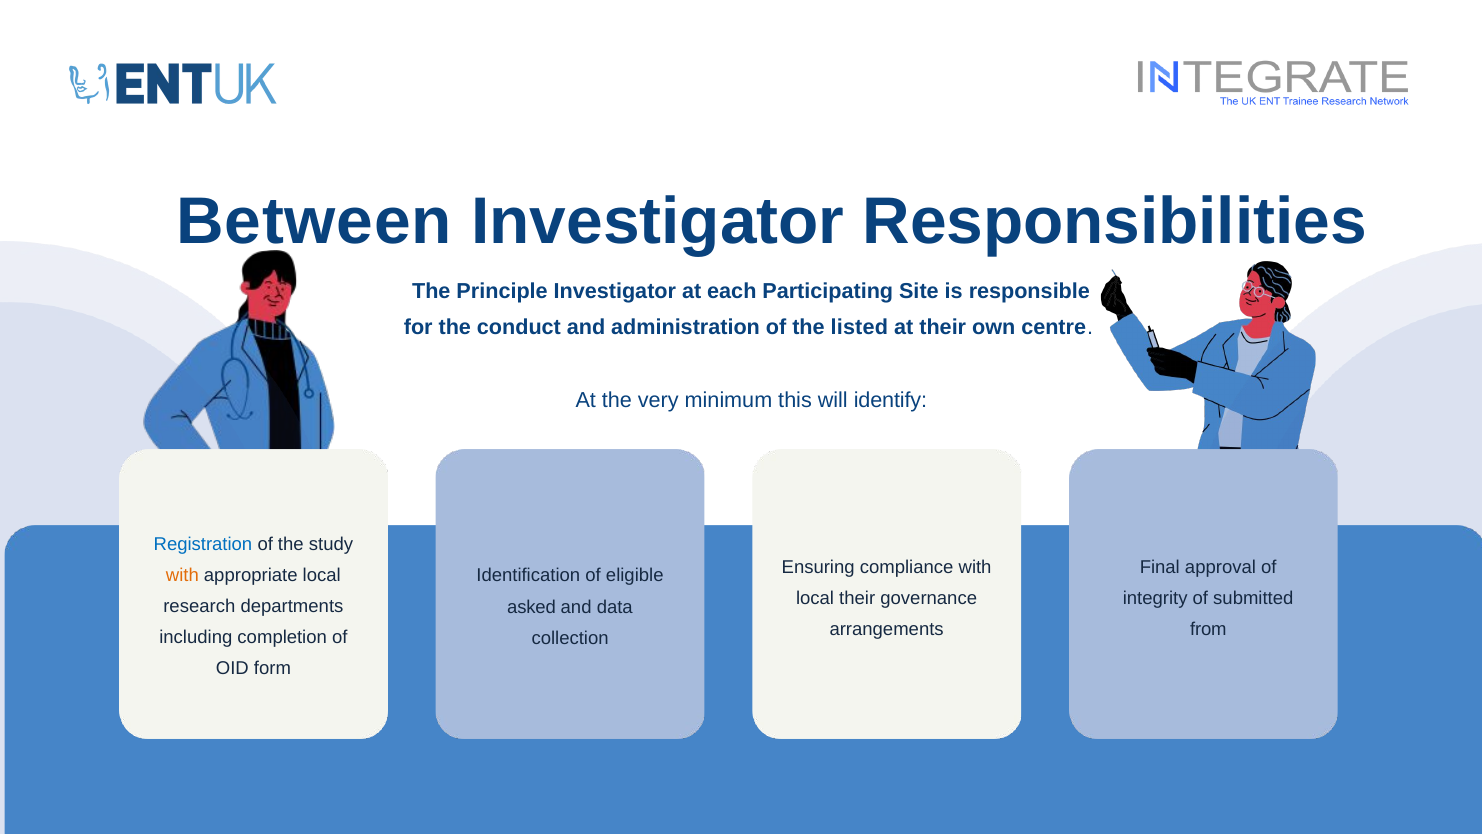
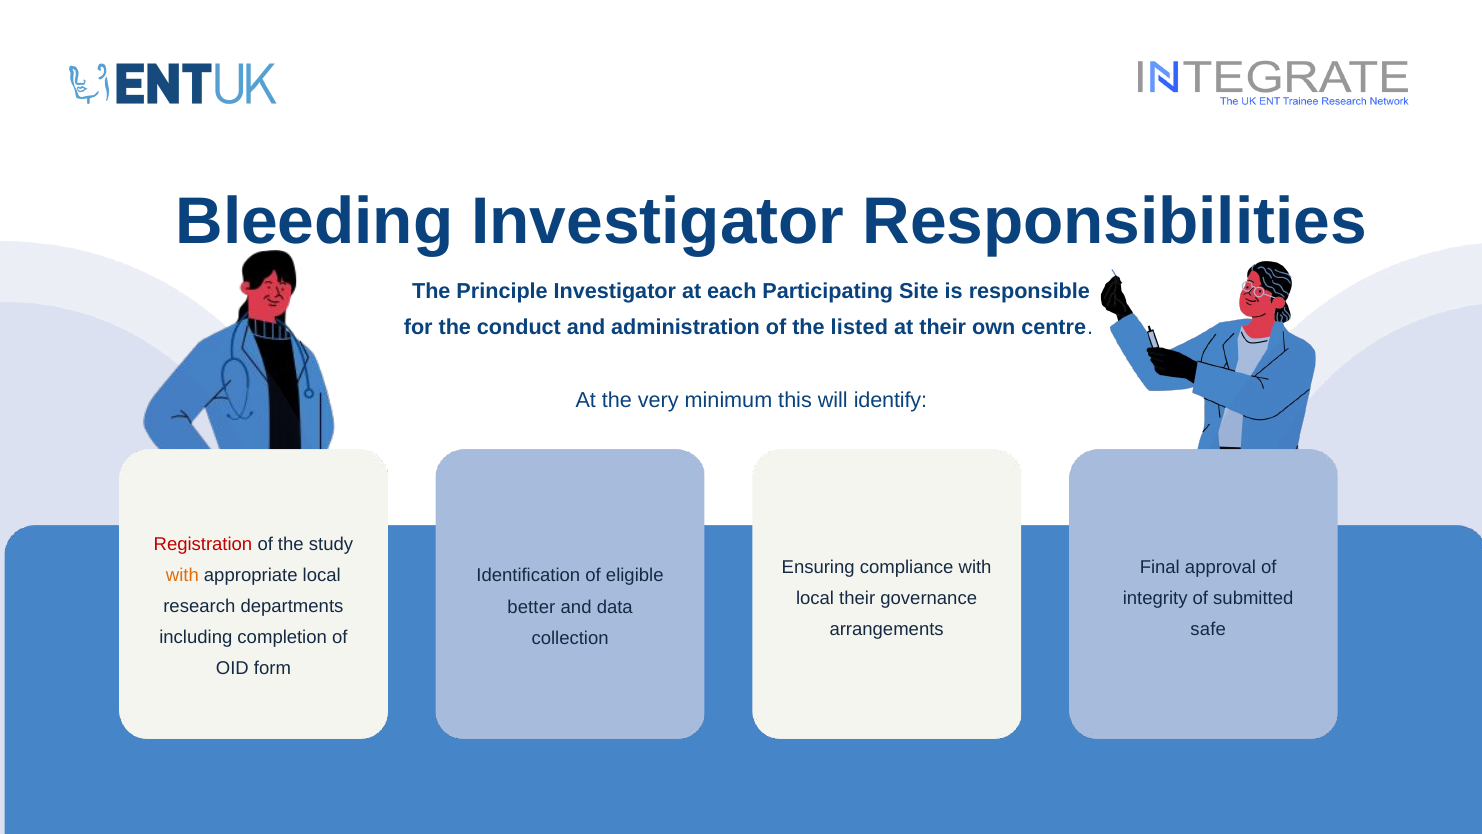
Between: Between -> Bleeding
Registration colour: blue -> red
asked: asked -> better
from: from -> safe
